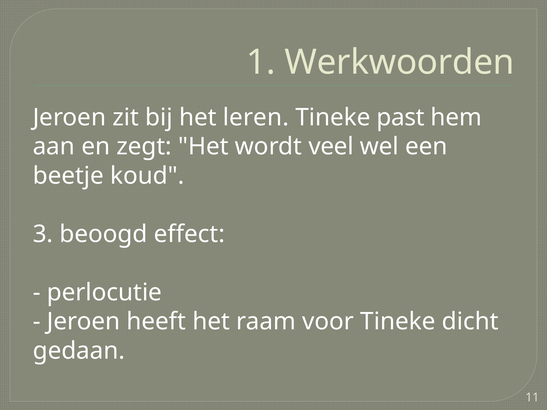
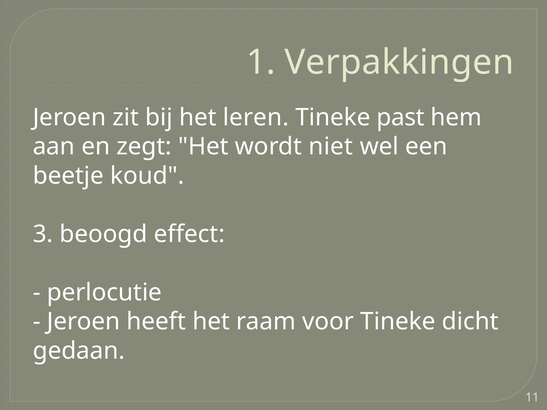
Werkwoorden: Werkwoorden -> Verpakkingen
veel: veel -> niet
